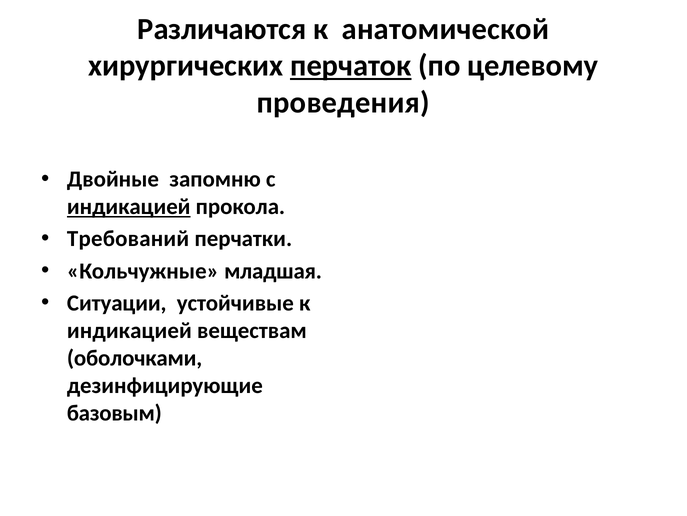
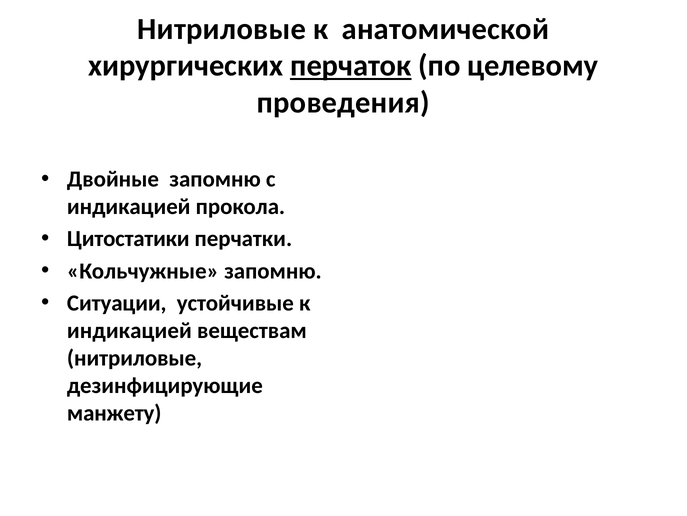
Различаются at (222, 29): Различаются -> Нитриловые
индикацией at (129, 207) underline: present -> none
Требований: Требований -> Цитостатики
Кольчужные младшая: младшая -> запомню
оболочками at (135, 358): оболочками -> нитриловые
базовым: базовым -> манжету
